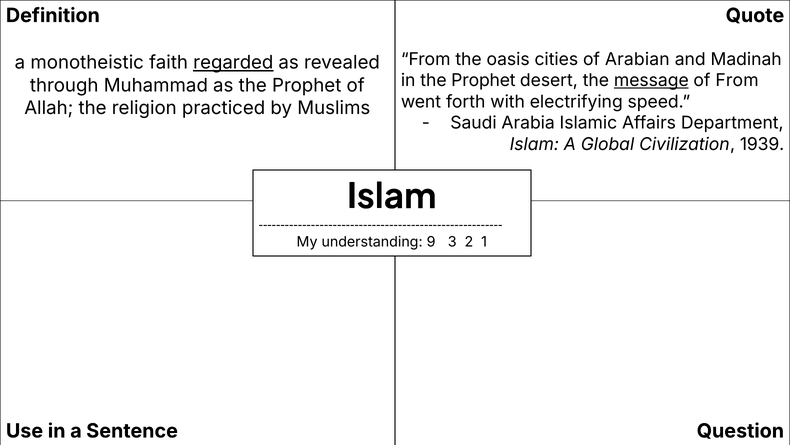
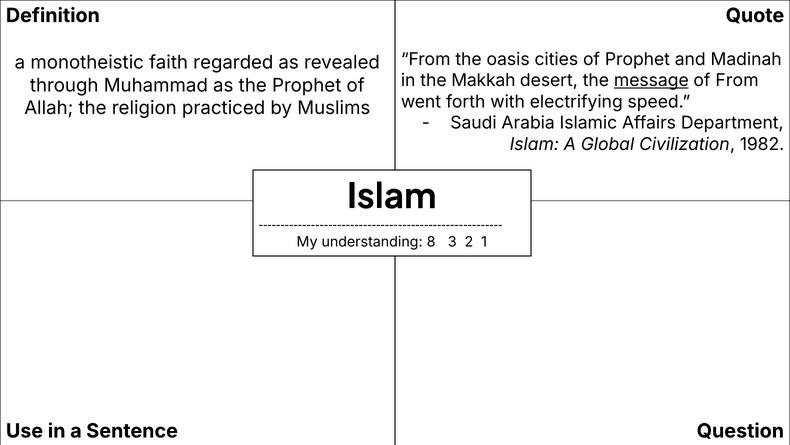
of Arabian: Arabian -> Prophet
regarded underline: present -> none
in the Prophet: Prophet -> Makkah
1939: 1939 -> 1982
9: 9 -> 8
